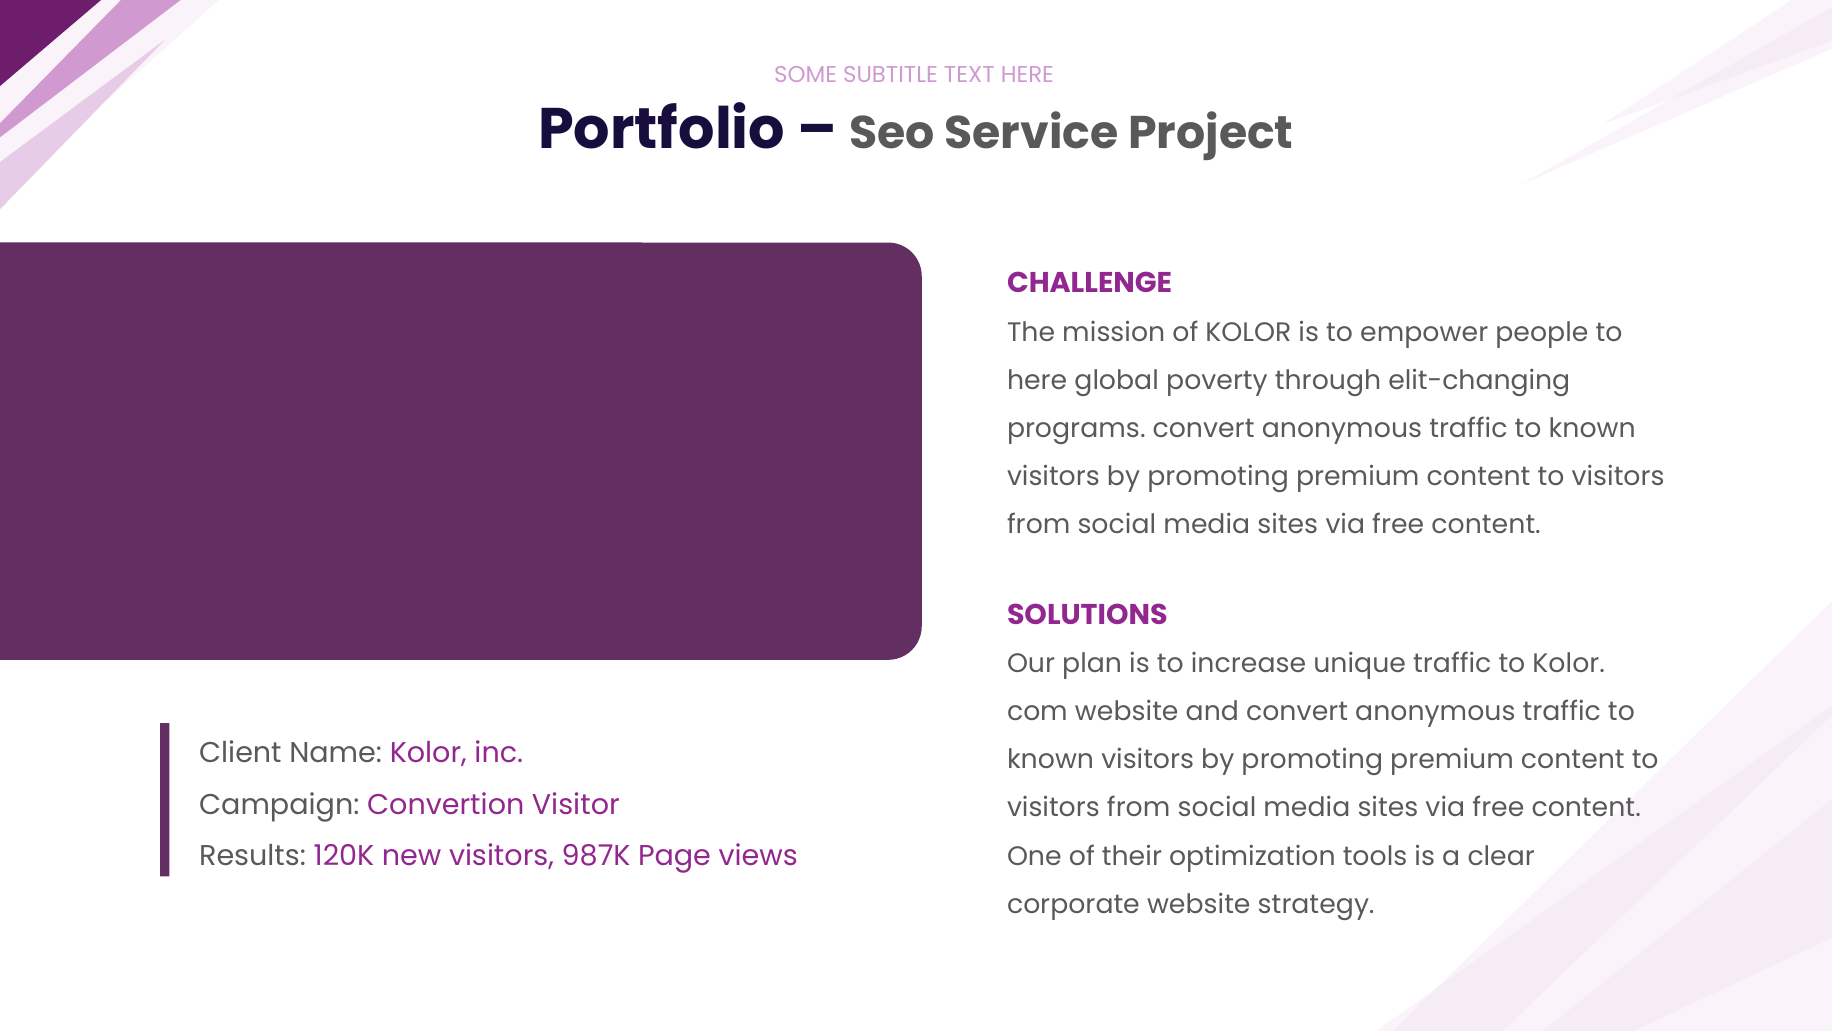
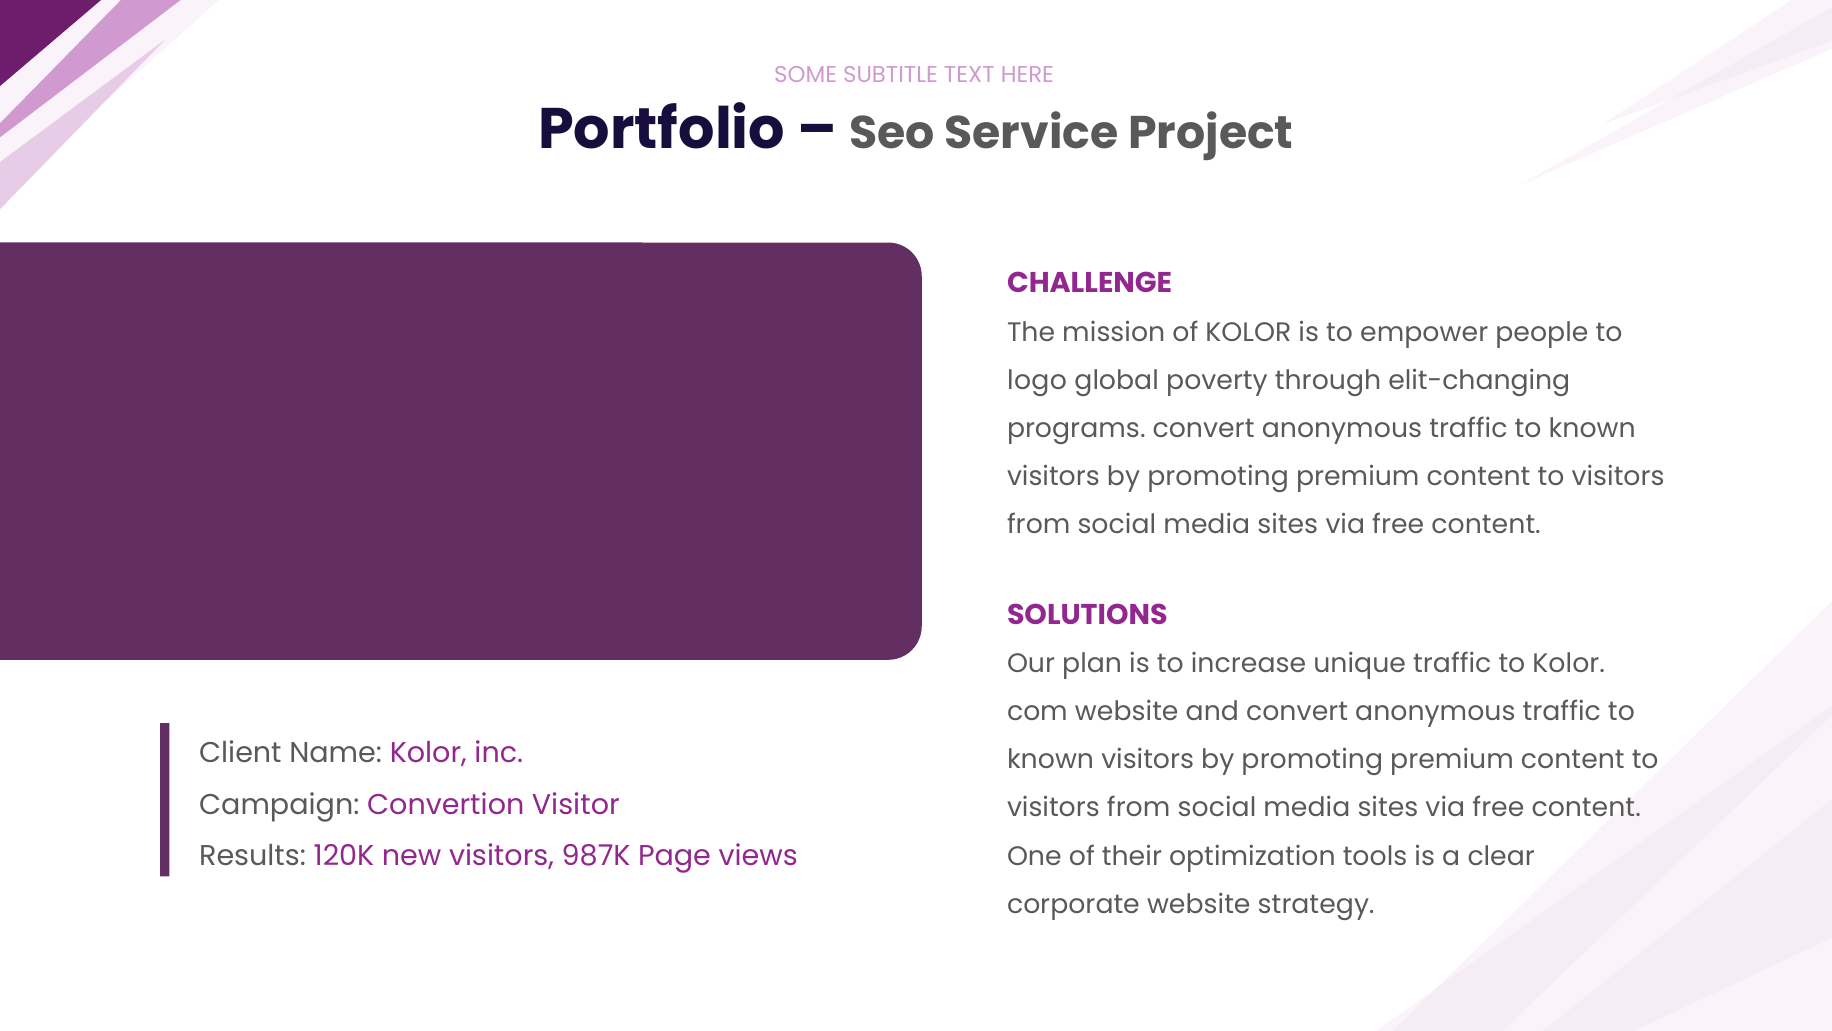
here at (1037, 380): here -> logo
